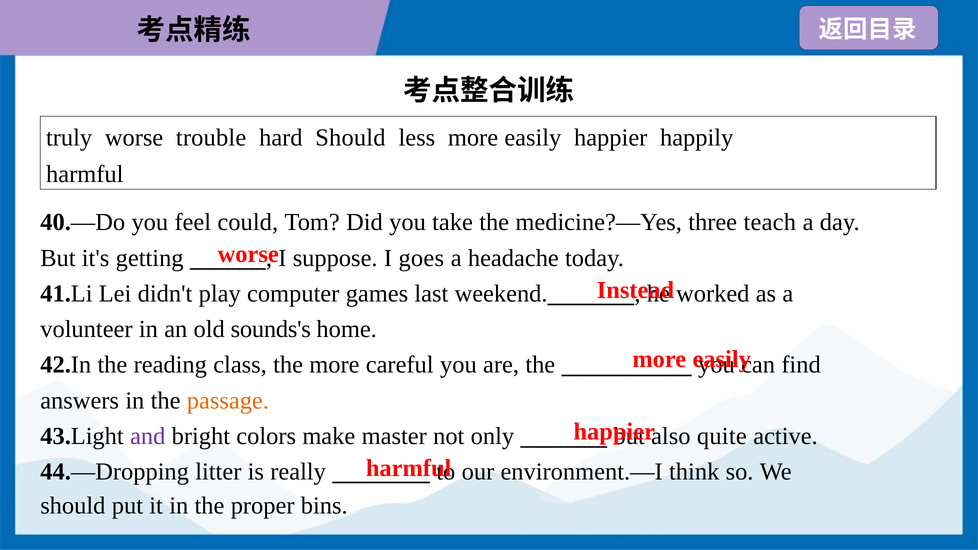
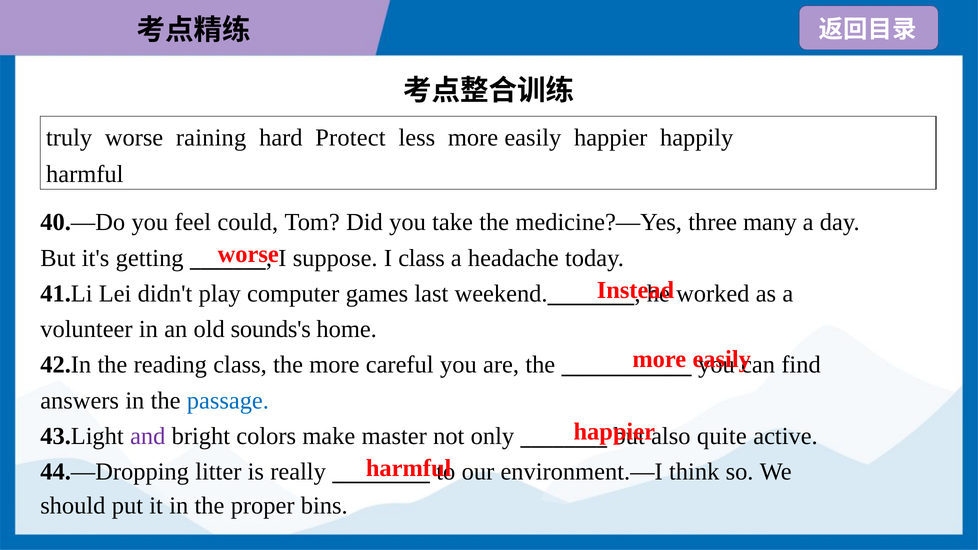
trouble: trouble -> raining
hard Should: Should -> Protect
teach: teach -> many
I goes: goes -> class
passage colour: orange -> blue
